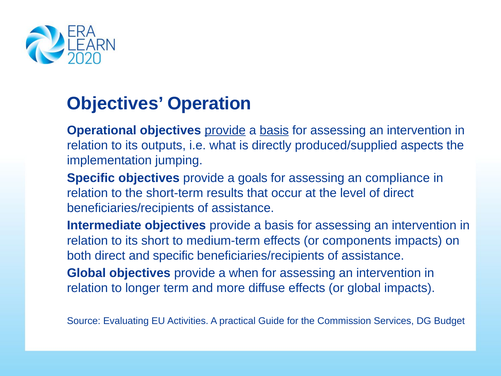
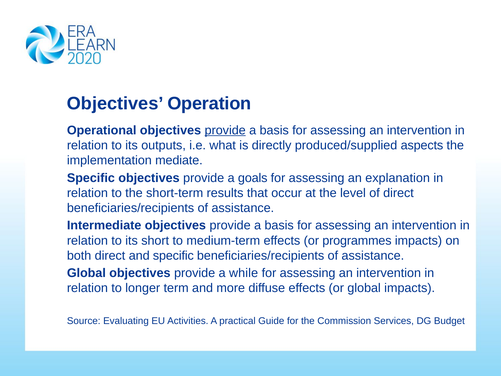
basis at (274, 130) underline: present -> none
jumping: jumping -> mediate
compliance: compliance -> explanation
components: components -> programmes
when: when -> while
